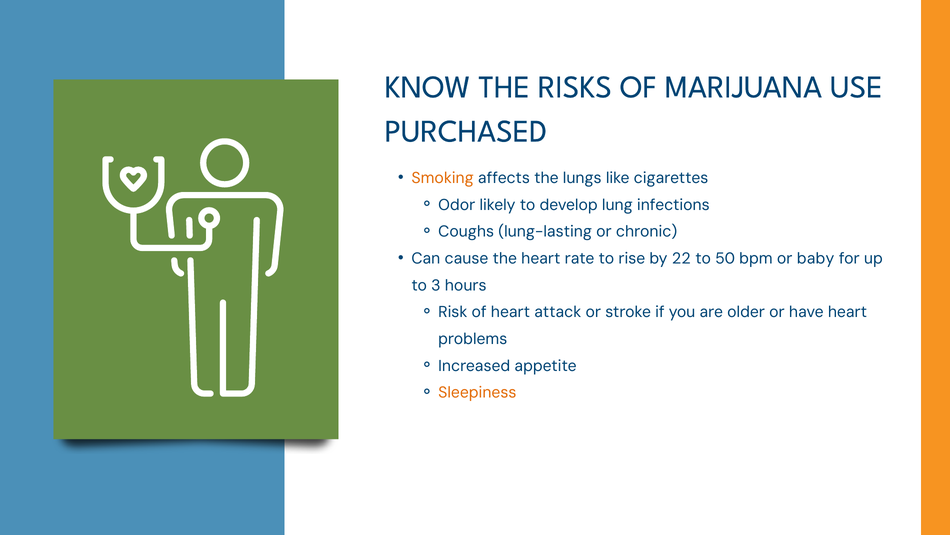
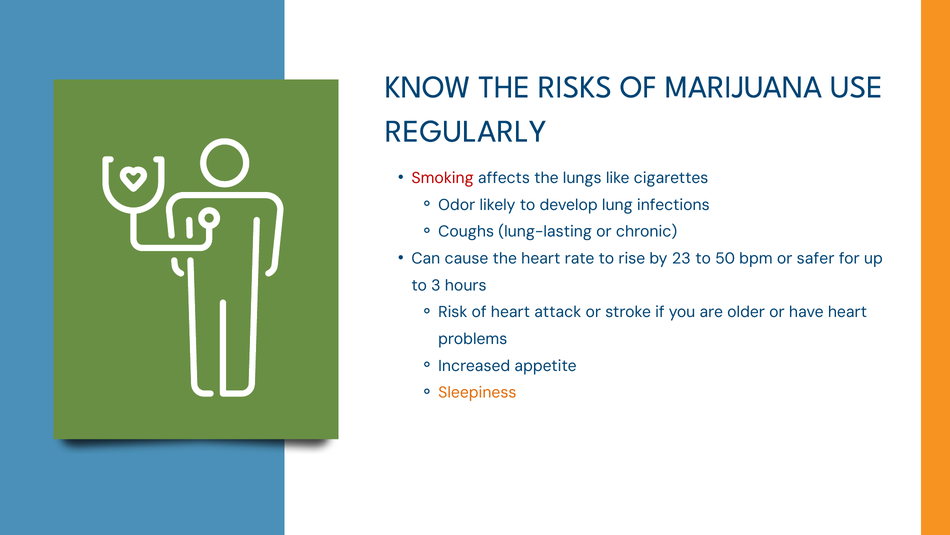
PURCHASED: PURCHASED -> REGULARLY
Smoking colour: orange -> red
22: 22 -> 23
baby: baby -> safer
